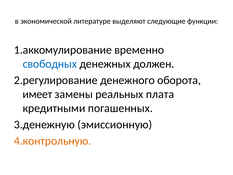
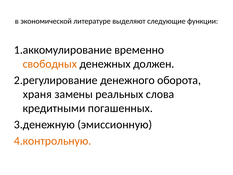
свободных colour: blue -> orange
имеет: имеет -> храня
плата: плата -> слова
